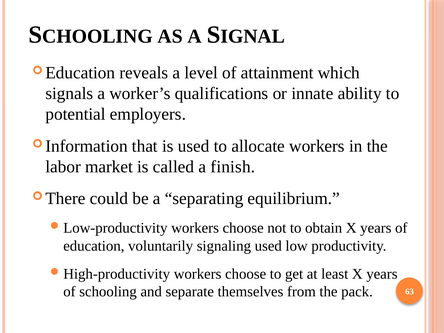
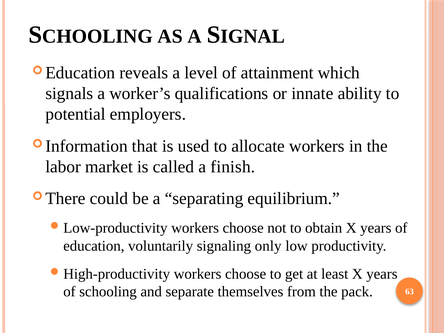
signaling used: used -> only
